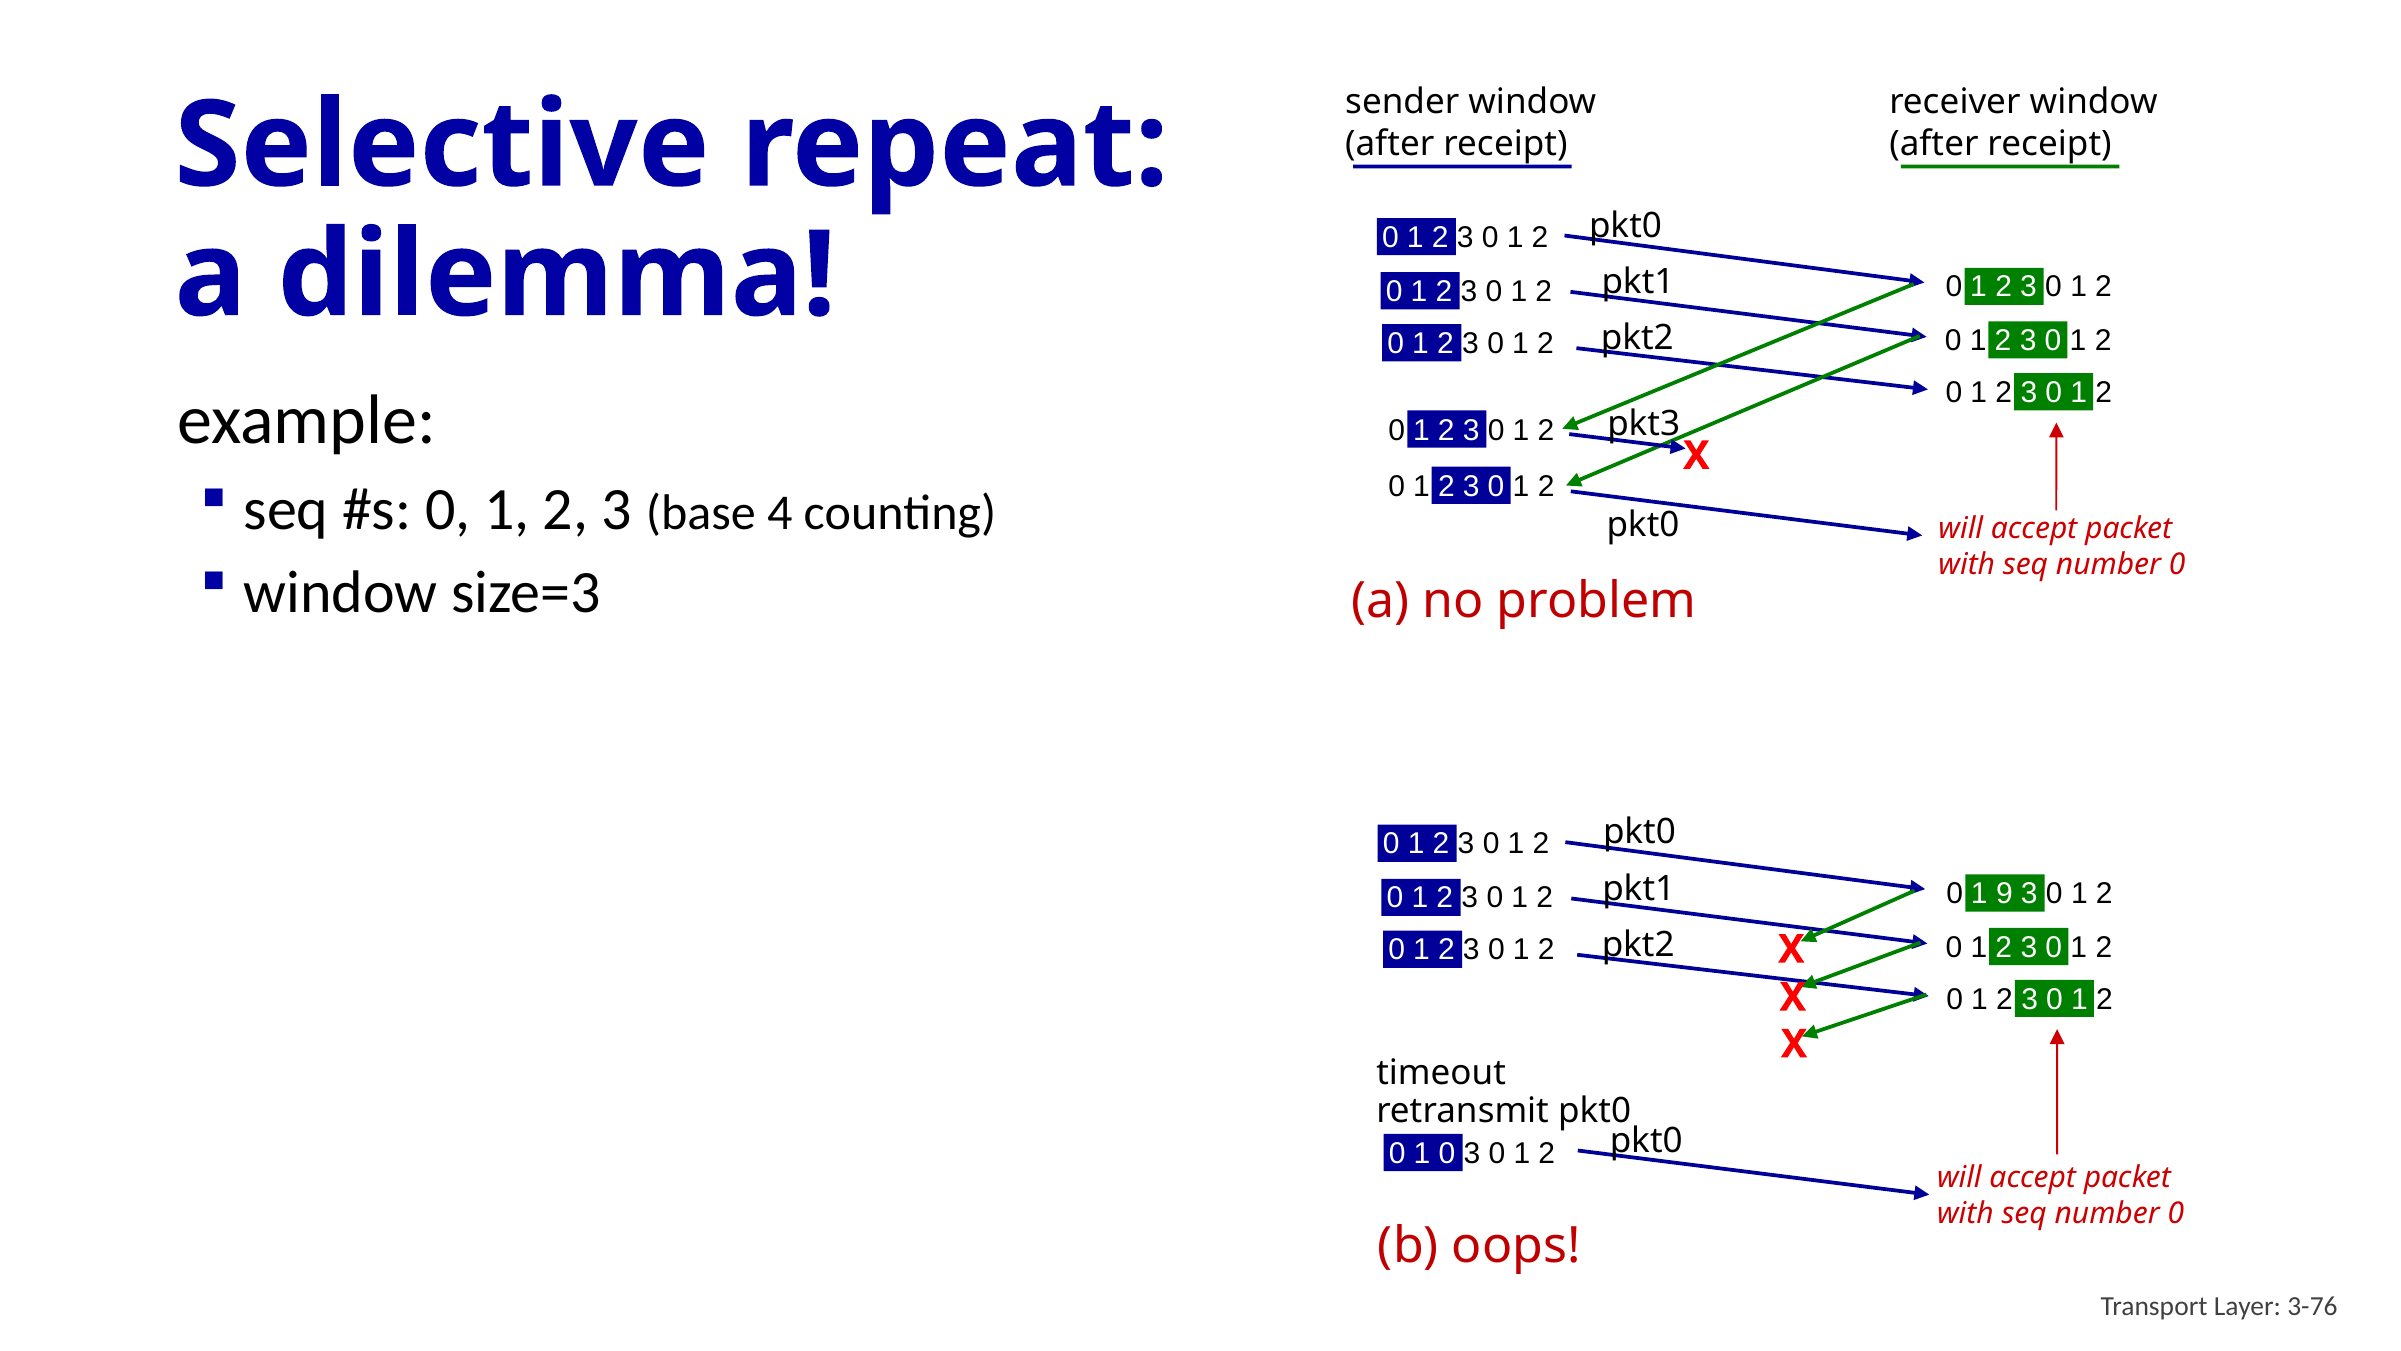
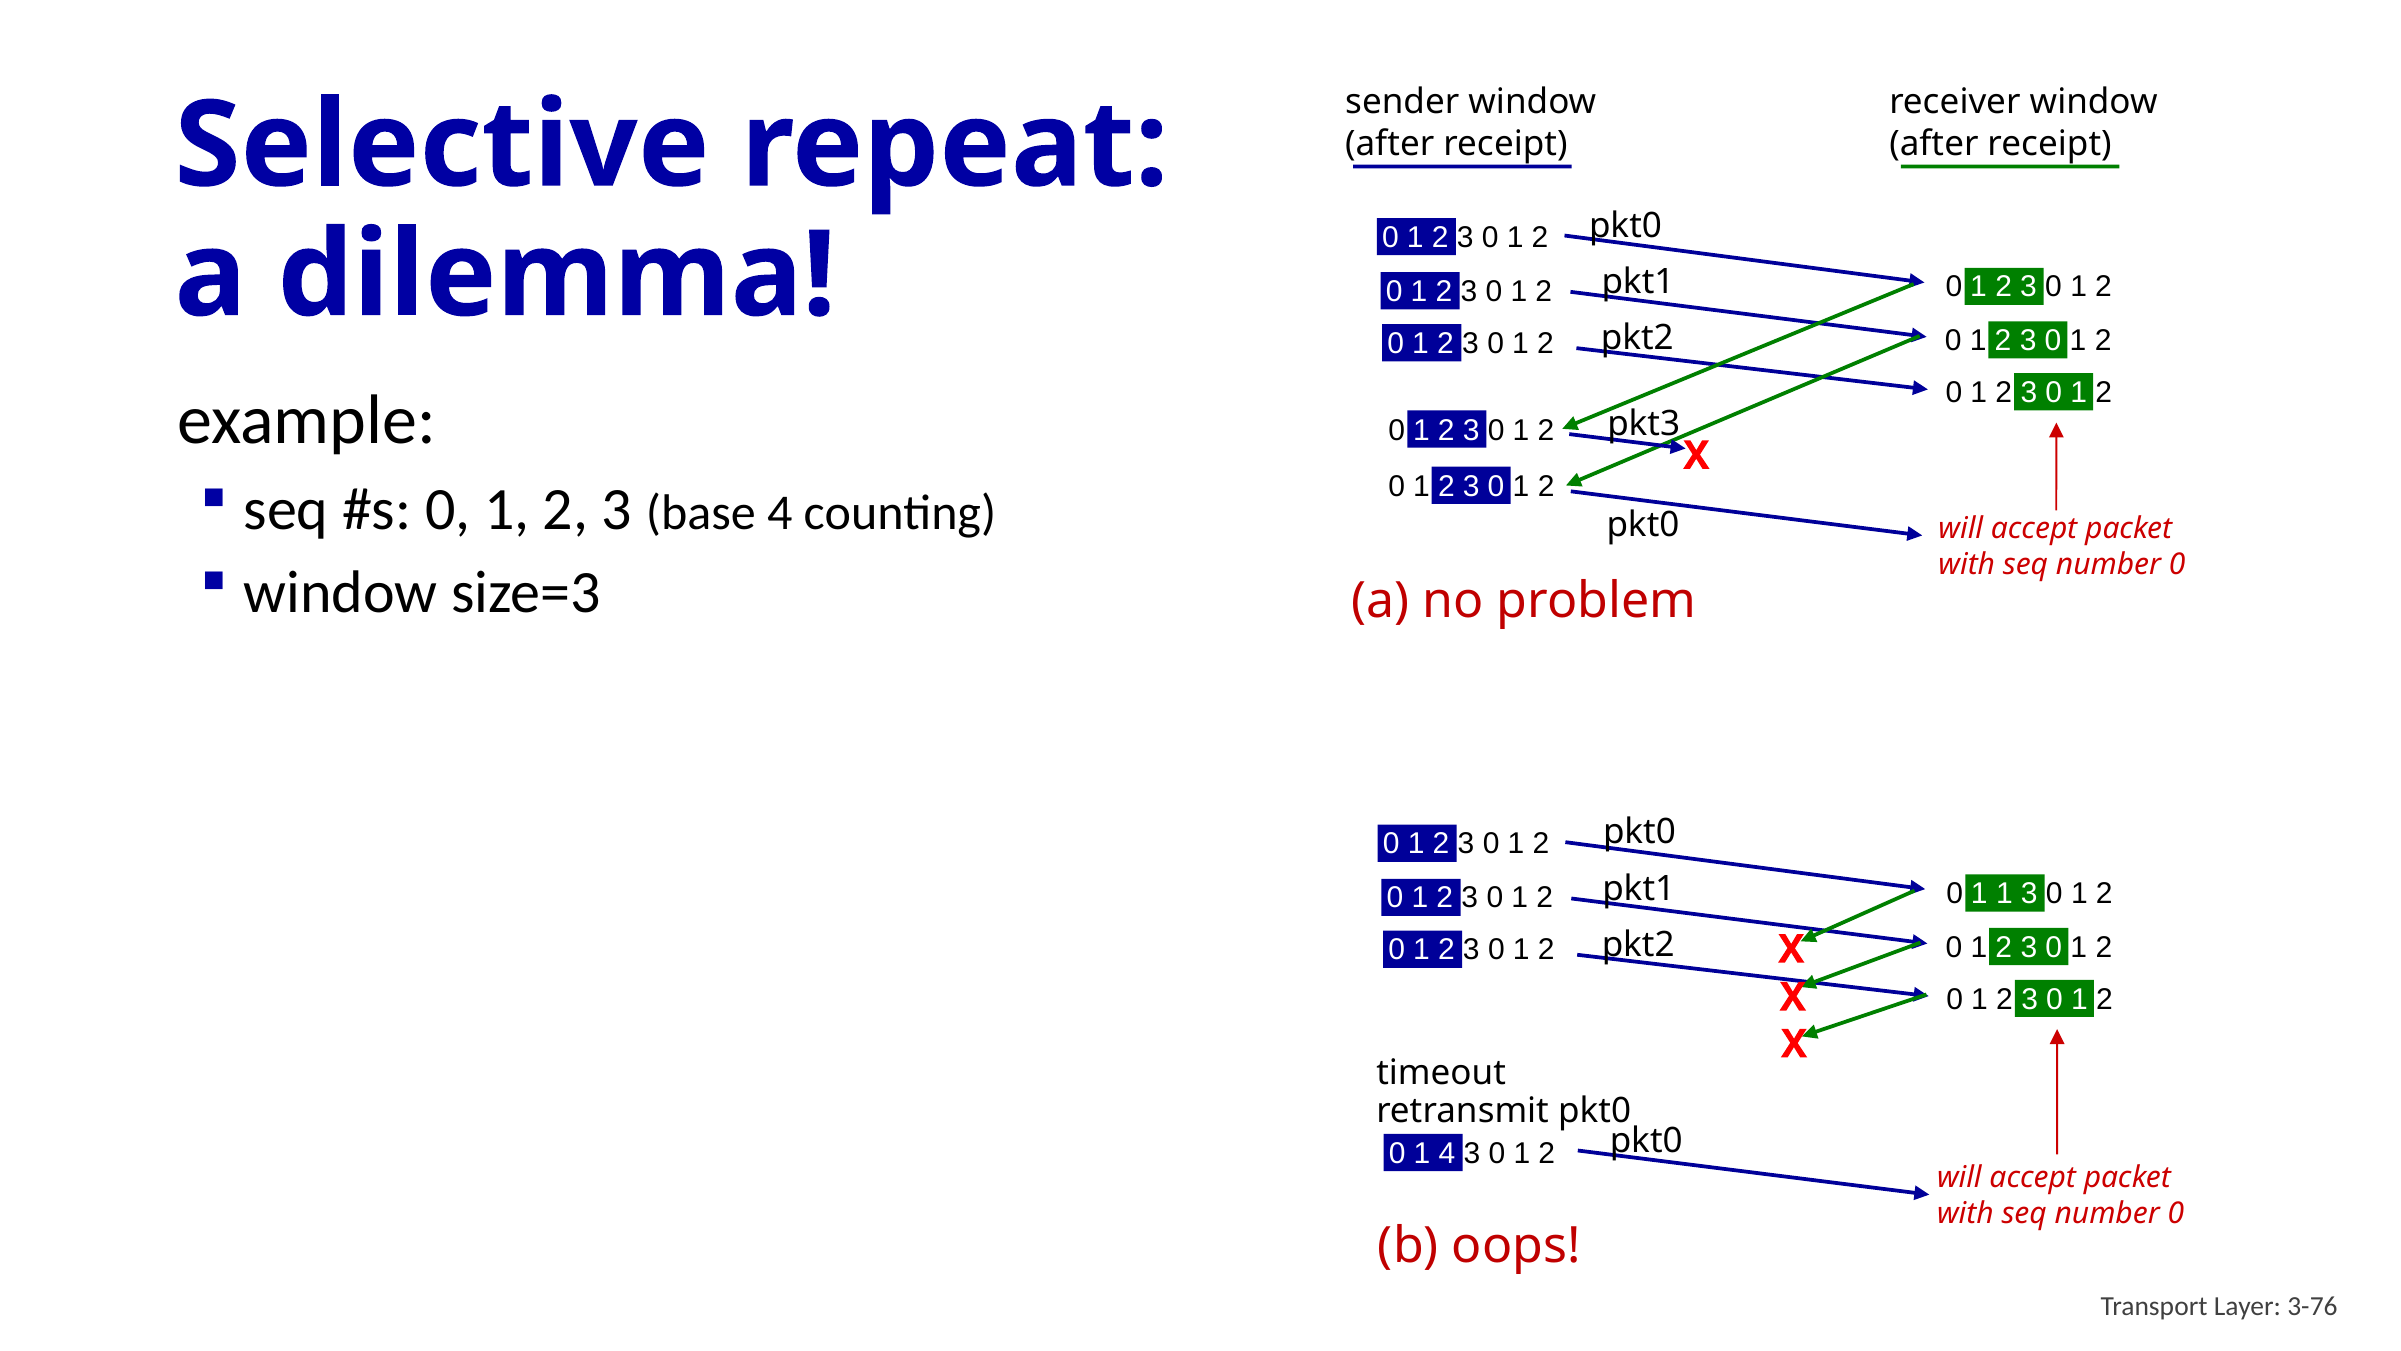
1 9: 9 -> 1
1 0: 0 -> 4
